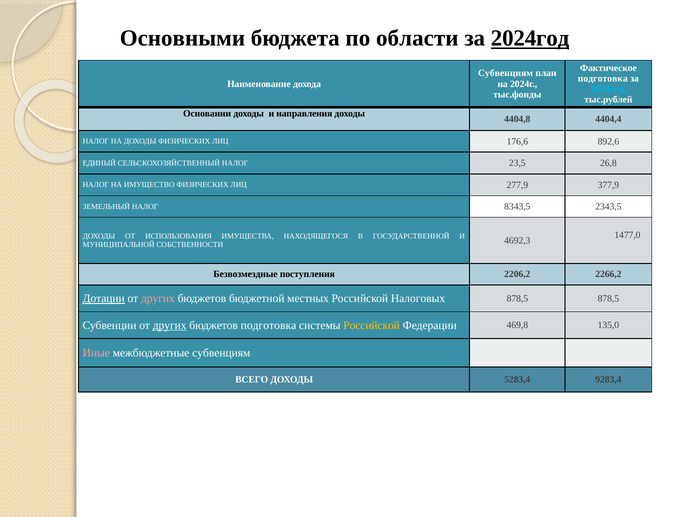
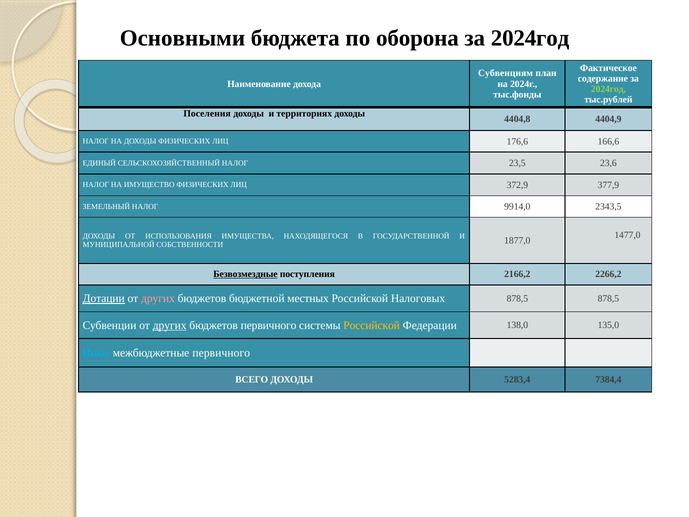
области: области -> оборона
2024год at (530, 38) underline: present -> none
подготовка at (603, 79): подготовка -> содержание
2024год at (608, 89) colour: light blue -> light green
Основании: Основании -> Поселения
направления: направления -> территориях
4404,4: 4404,4 -> 4404,9
892,6: 892,6 -> 166,6
26,8: 26,8 -> 23,6
277,9: 277,9 -> 372,9
8343,5: 8343,5 -> 9914,0
4692,3: 4692,3 -> 1877,0
Безвозмездные underline: none -> present
2206,2: 2206,2 -> 2166,2
бюджетов подготовка: подготовка -> первичного
469,8: 469,8 -> 138,0
Иные colour: pink -> light blue
межбюджетные субвенциям: субвенциям -> первичного
9283,4: 9283,4 -> 7384,4
